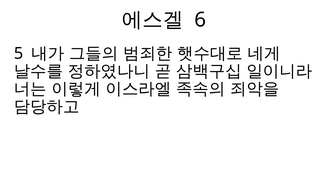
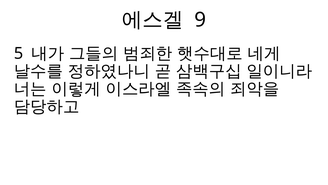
6: 6 -> 9
